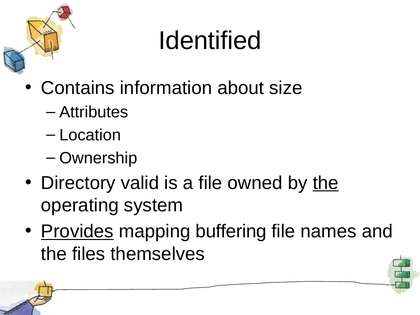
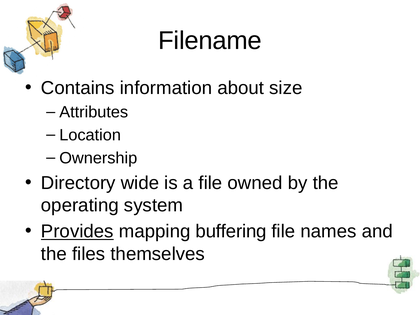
Identified: Identified -> Filename
valid: valid -> wide
the at (326, 183) underline: present -> none
